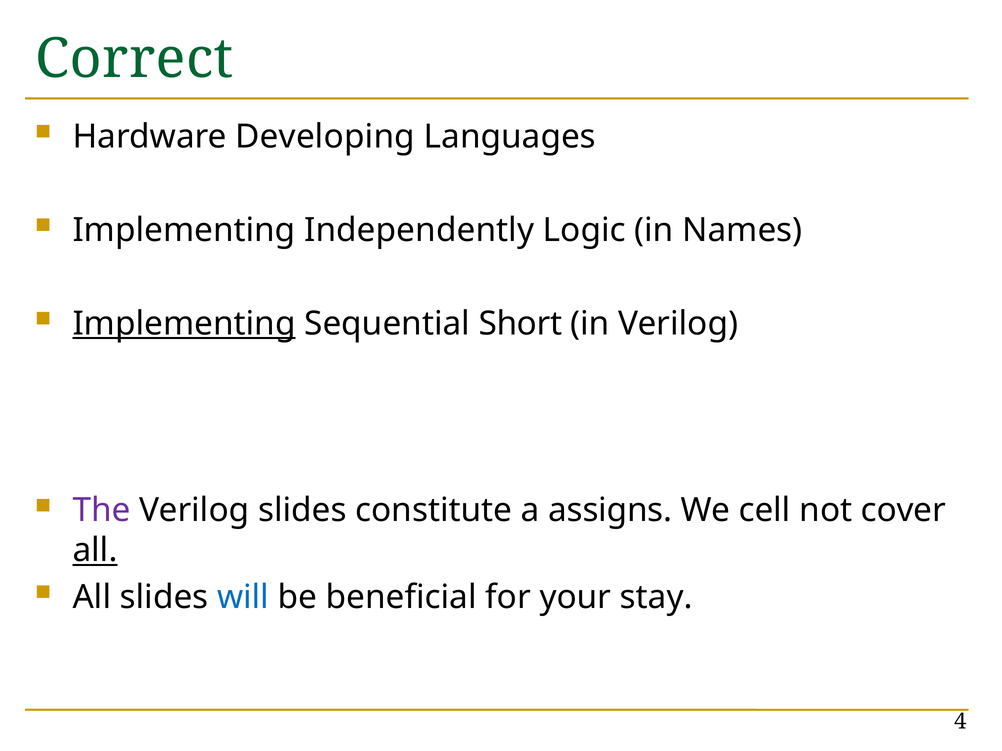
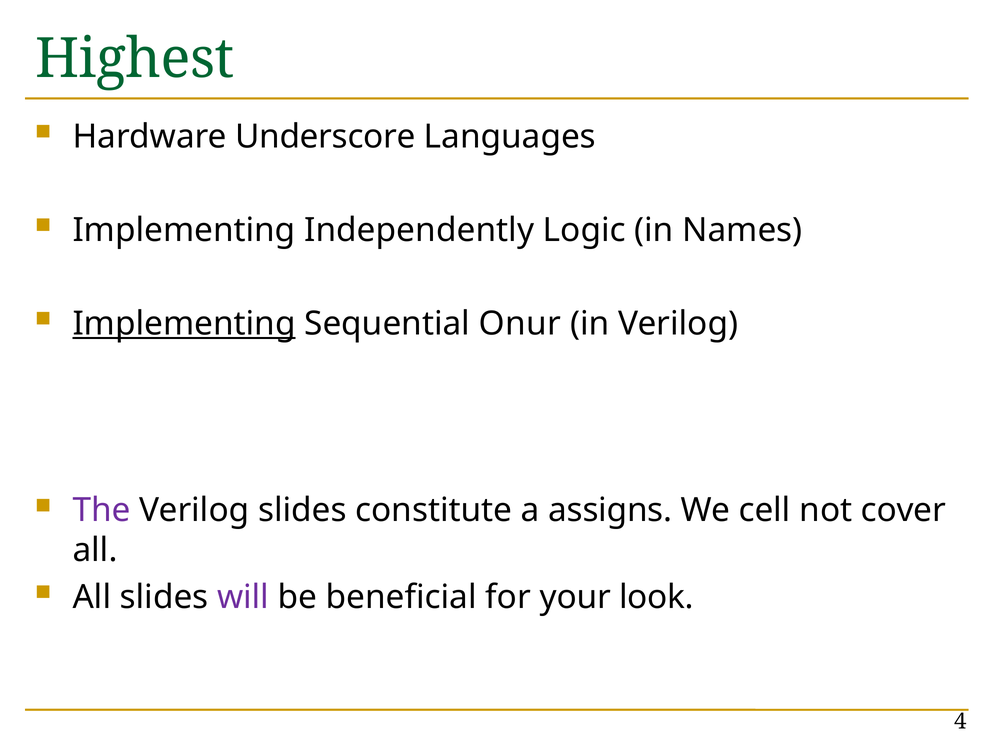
Correct: Correct -> Highest
Developing: Developing -> Underscore
Short: Short -> Onur
all at (95, 551) underline: present -> none
will colour: blue -> purple
stay: stay -> look
